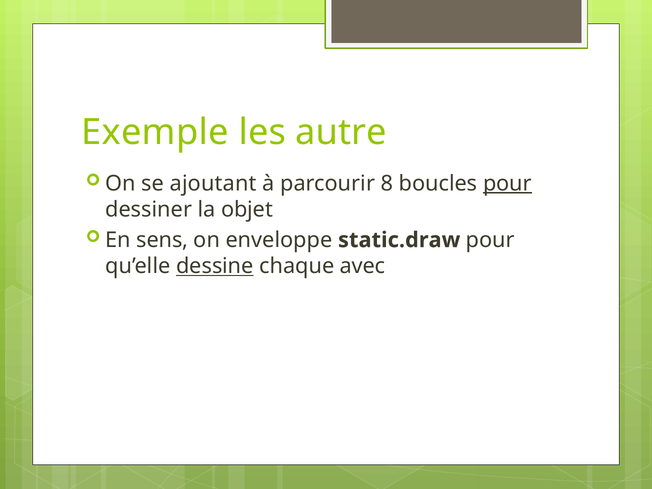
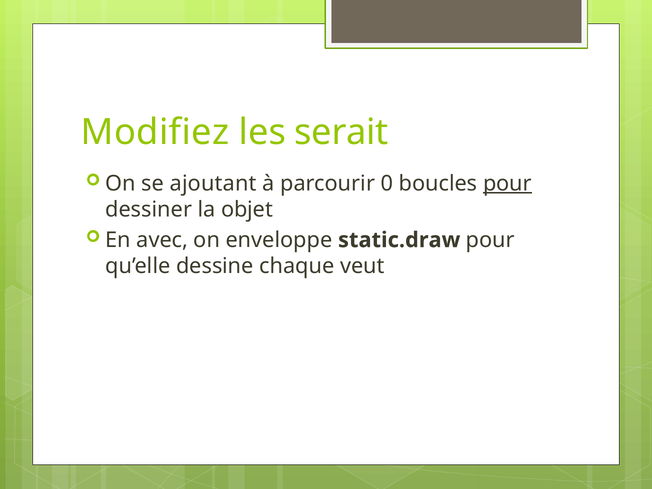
Exemple: Exemple -> Modifiez
autre: autre -> serait
8: 8 -> 0
sens: sens -> avec
dessine underline: present -> none
avec: avec -> veut
